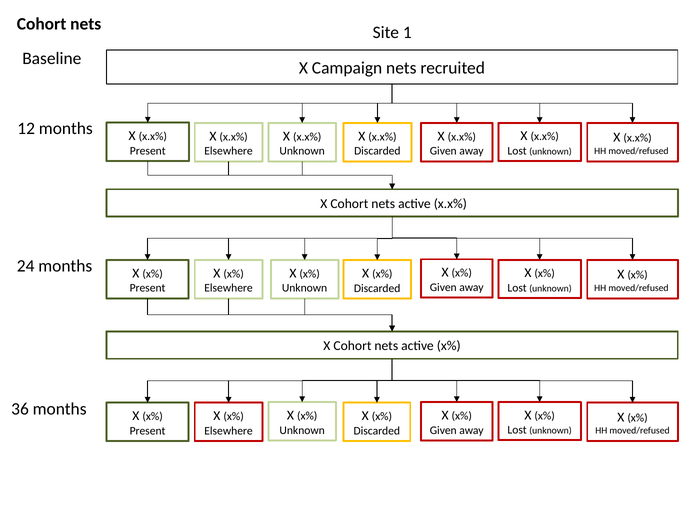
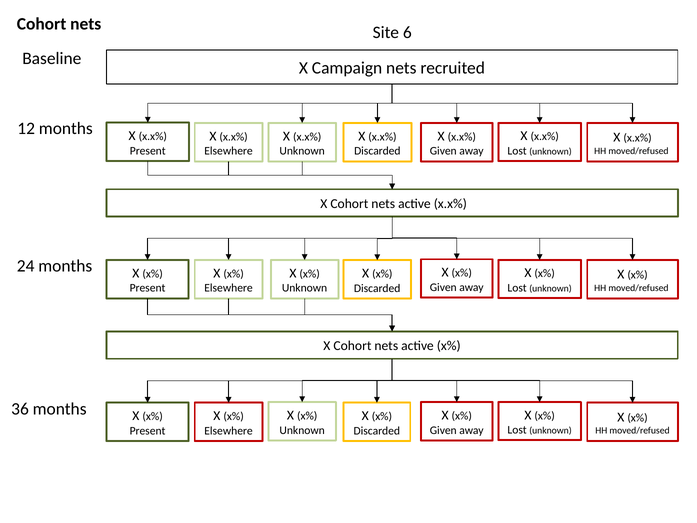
1: 1 -> 6
